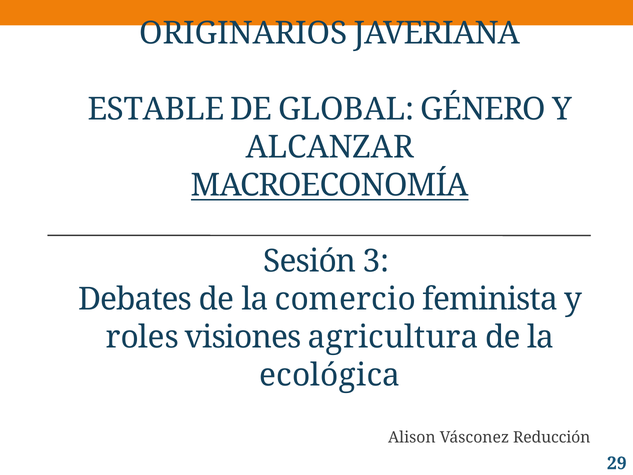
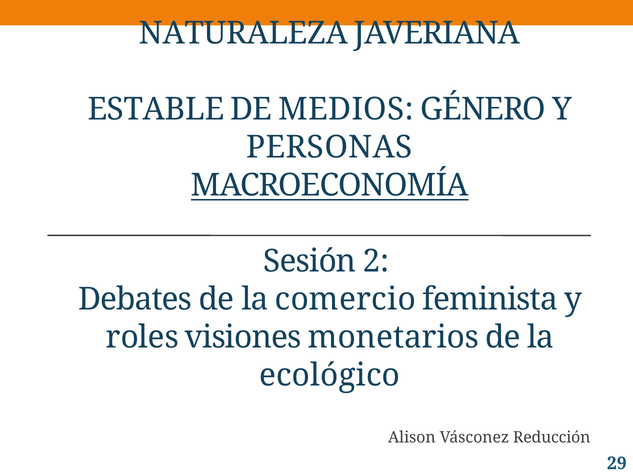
ORIGINARIOS: ORIGINARIOS -> NATURALEZA
GLOBAL: GLOBAL -> MEDIOS
ALCANZAR: ALCANZAR -> PERSONAS
3: 3 -> 2
agricultura: agricultura -> monetarios
ecológica: ecológica -> ecológico
